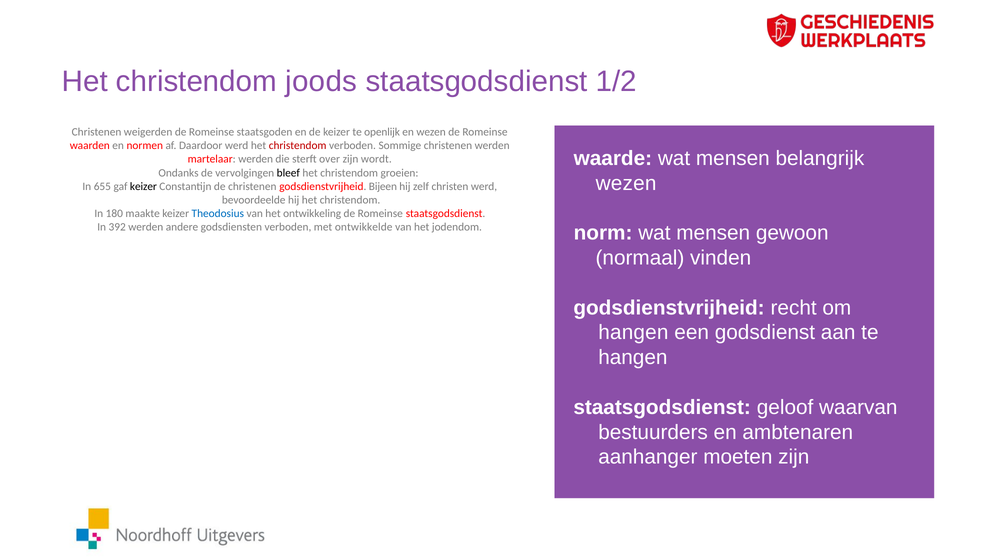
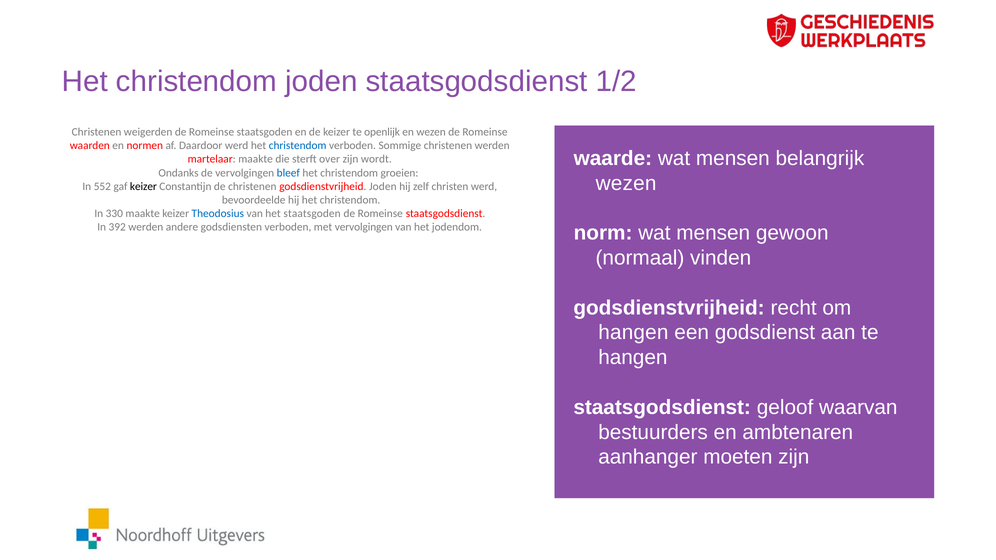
christendom joods: joods -> joden
christendom at (298, 146) colour: red -> blue
martelaar werden: werden -> maakte
bleef colour: black -> blue
655: 655 -> 552
godsdienstvrijheid Bijeen: Bijeen -> Joden
180: 180 -> 330
het ontwikkeling: ontwikkeling -> staatsgoden
met ontwikkelde: ontwikkelde -> vervolgingen
